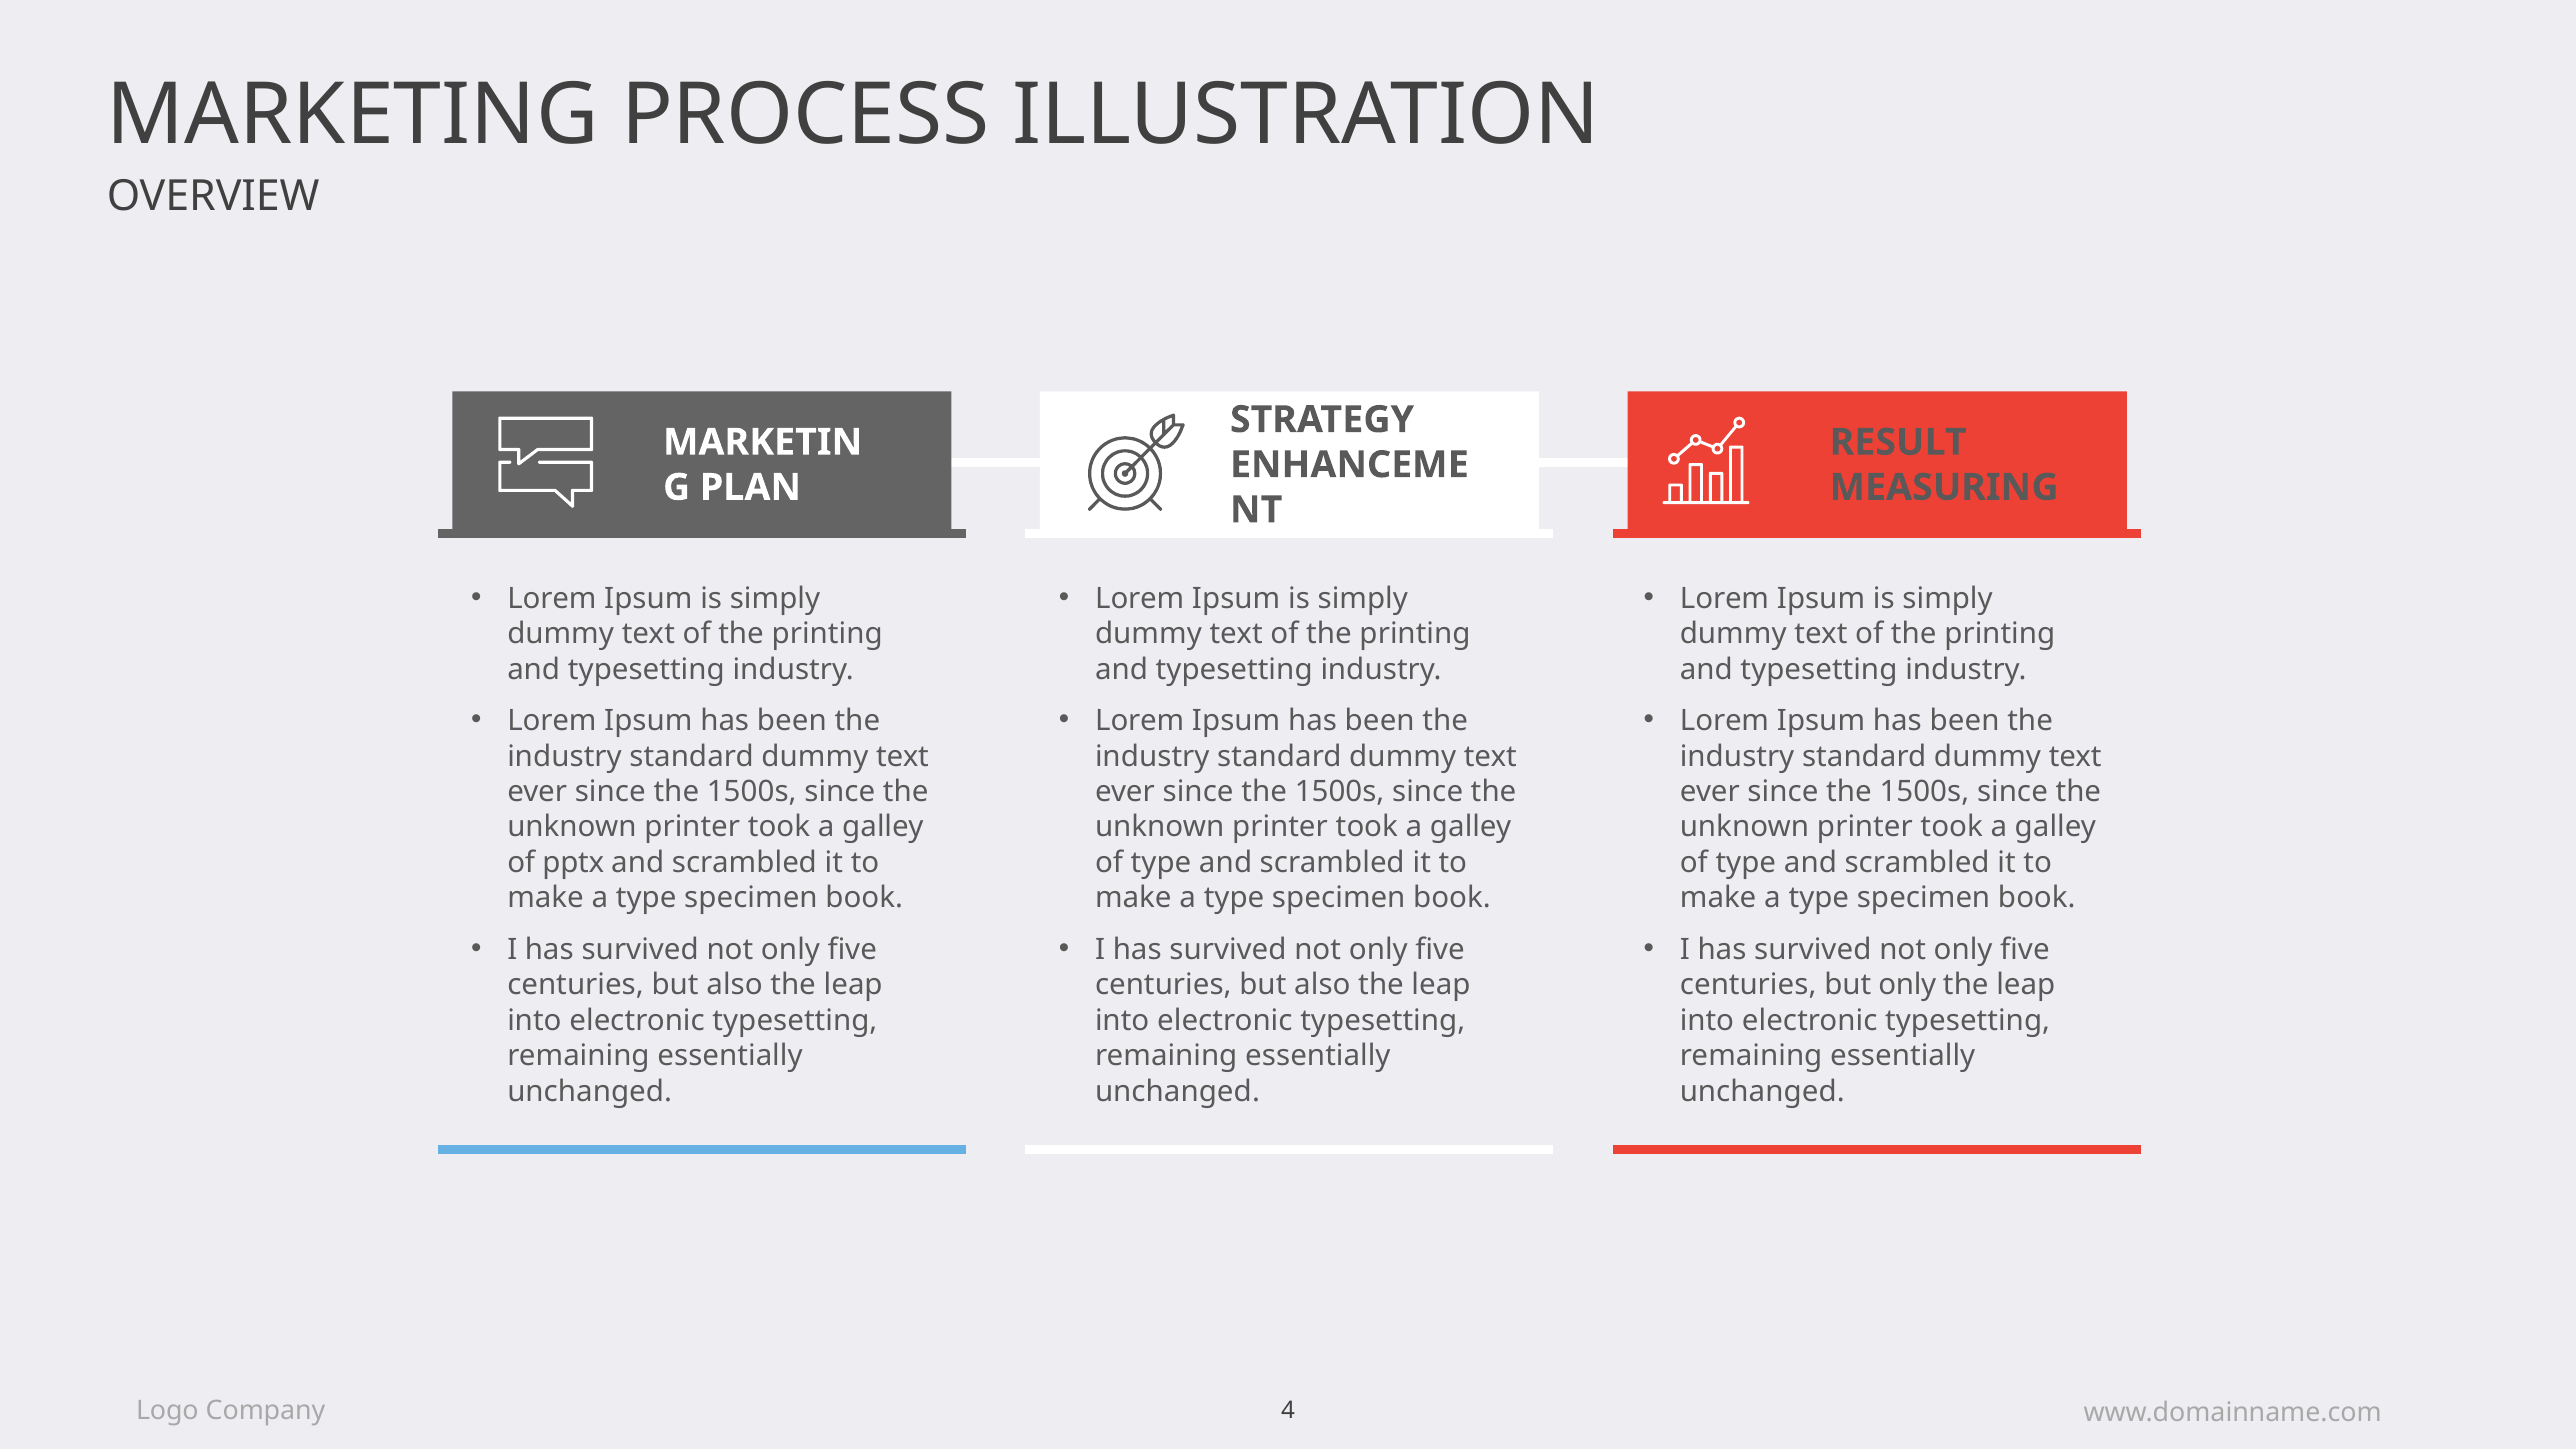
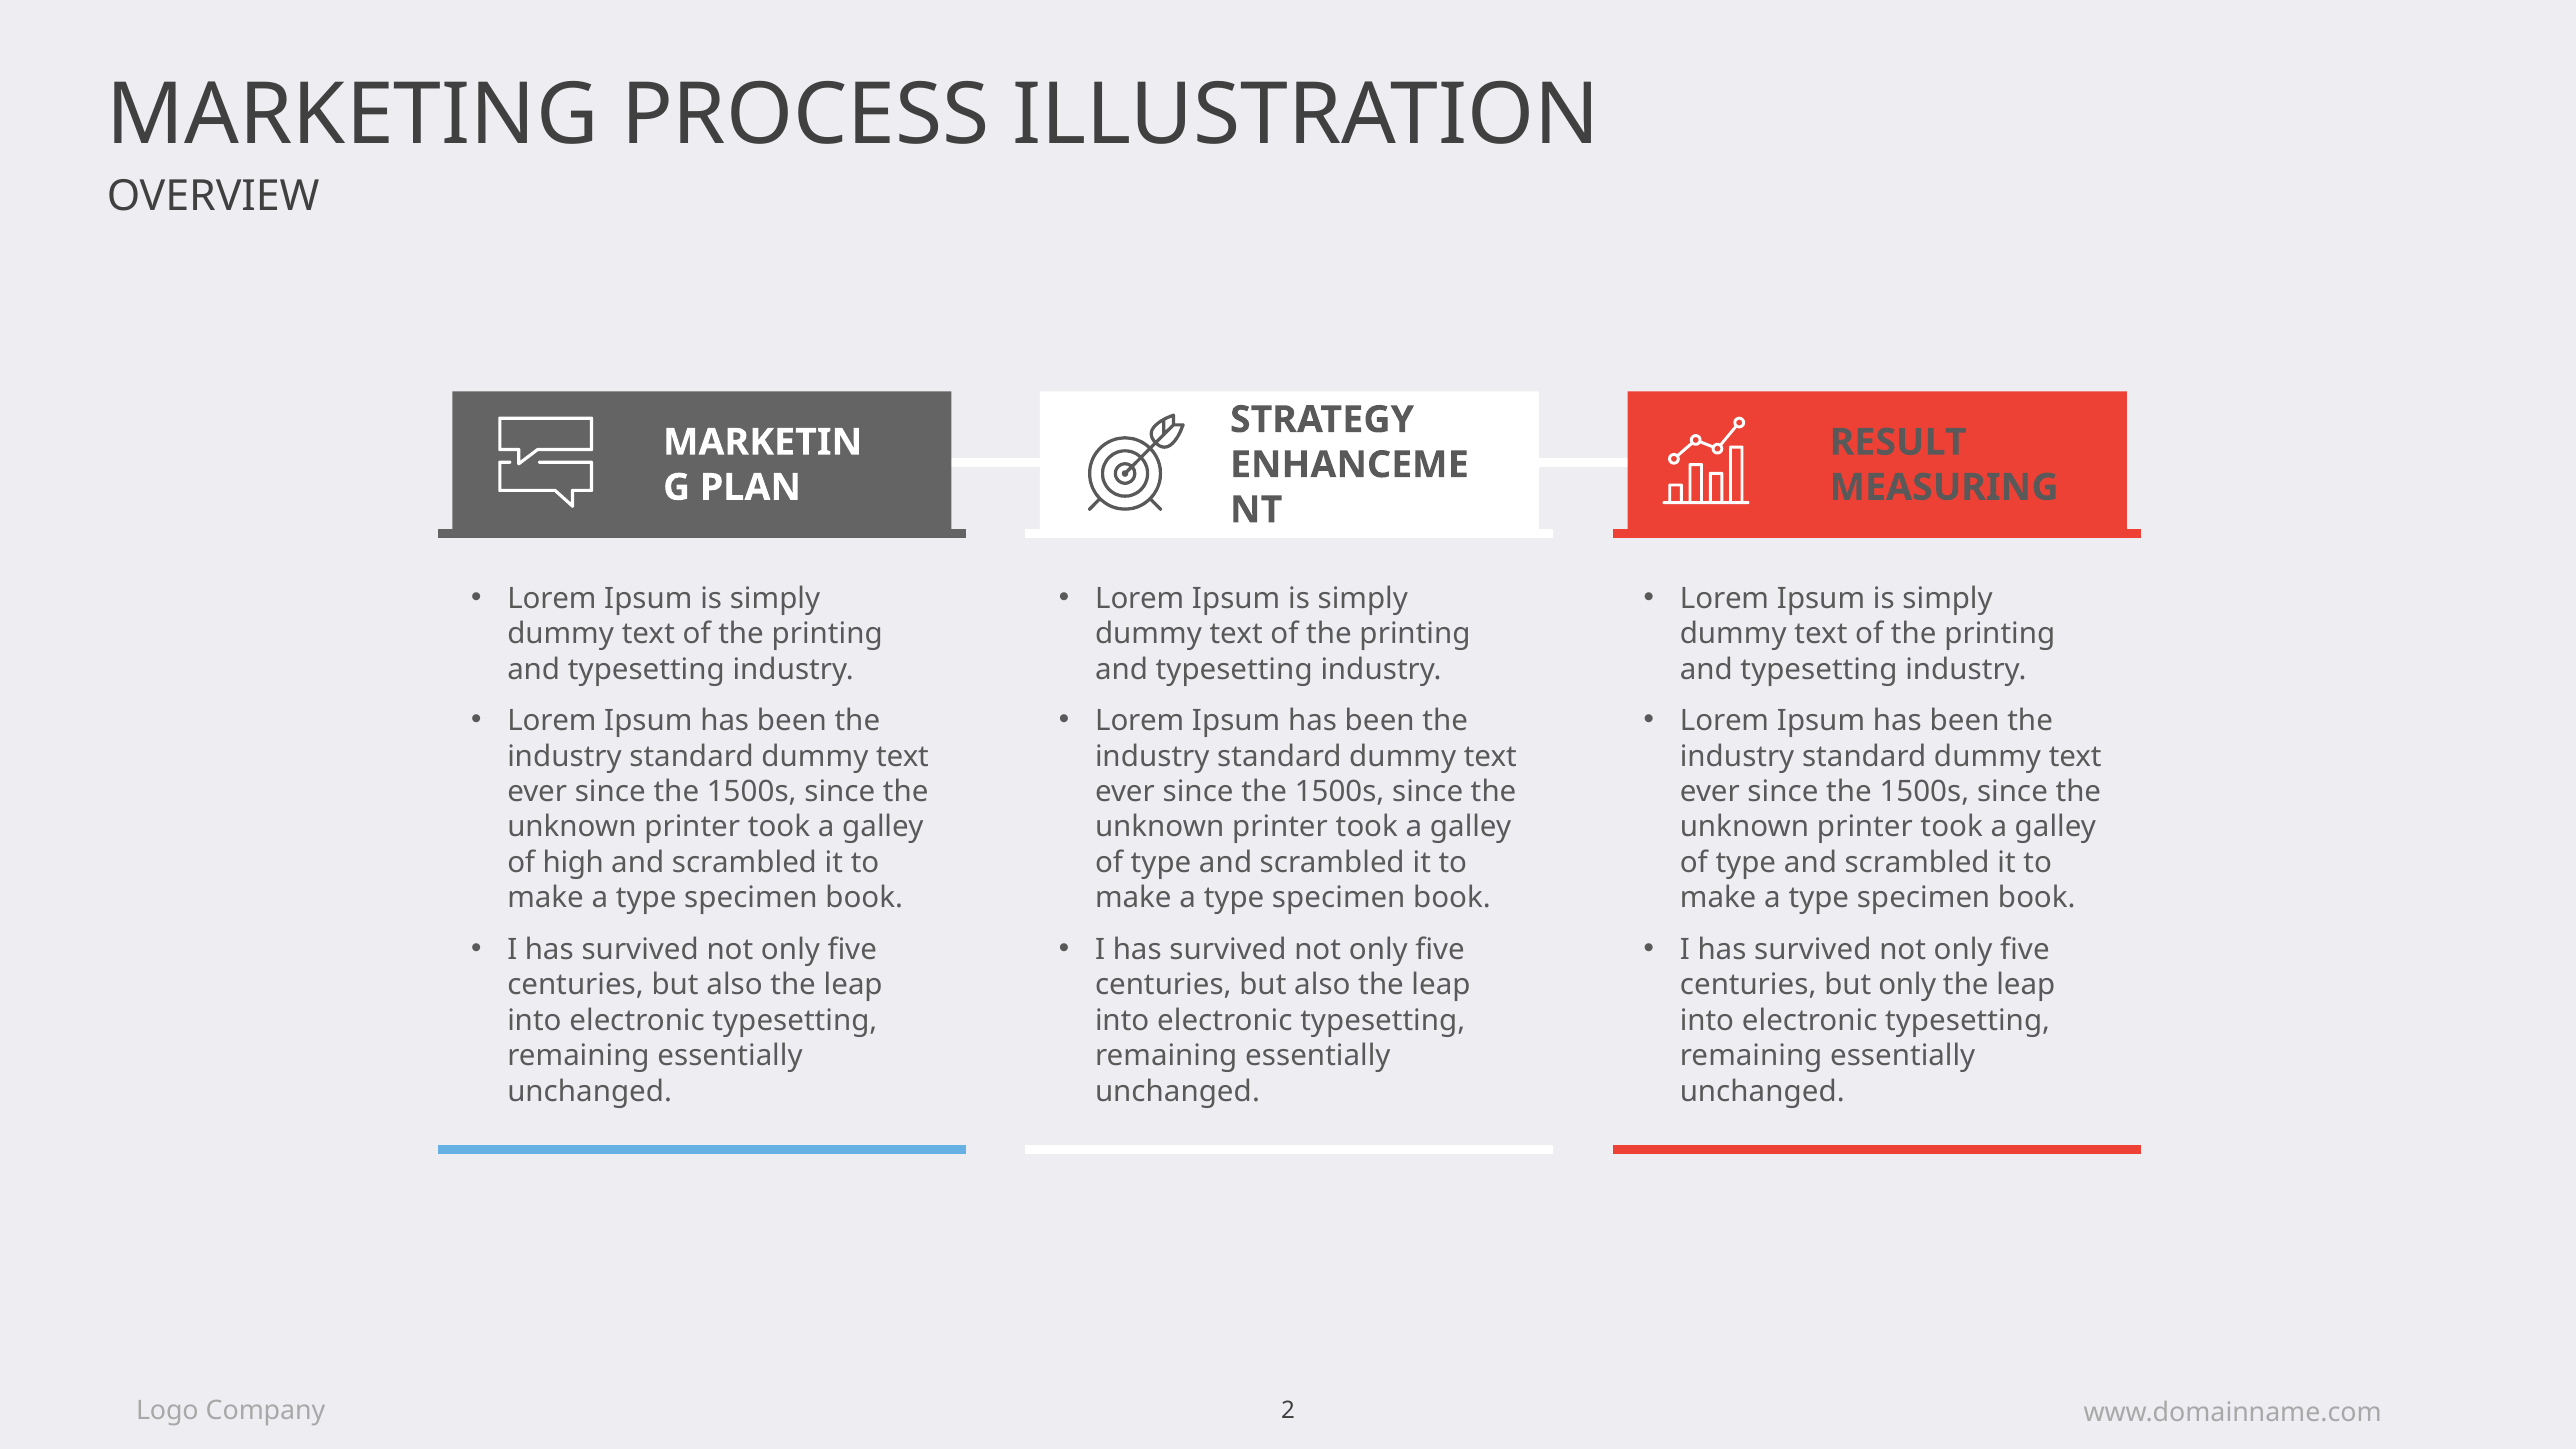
pptx: pptx -> high
4: 4 -> 2
